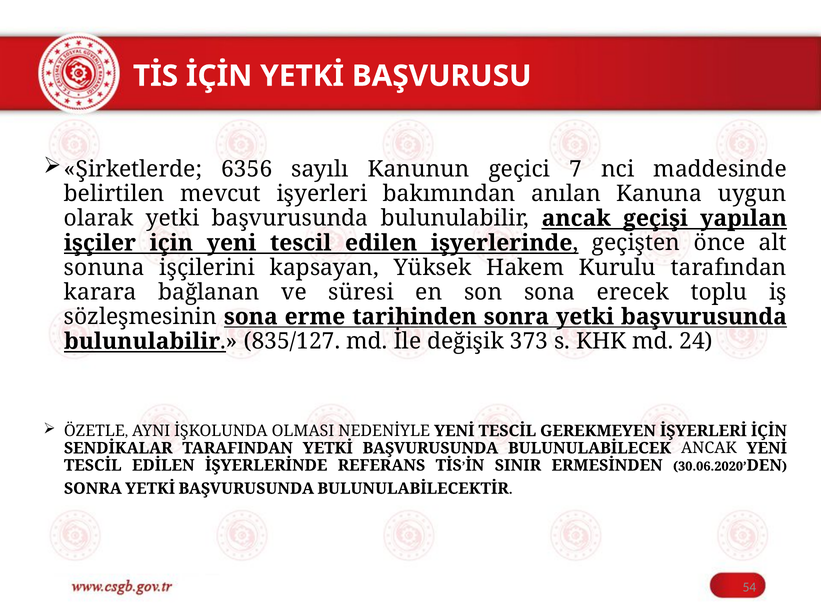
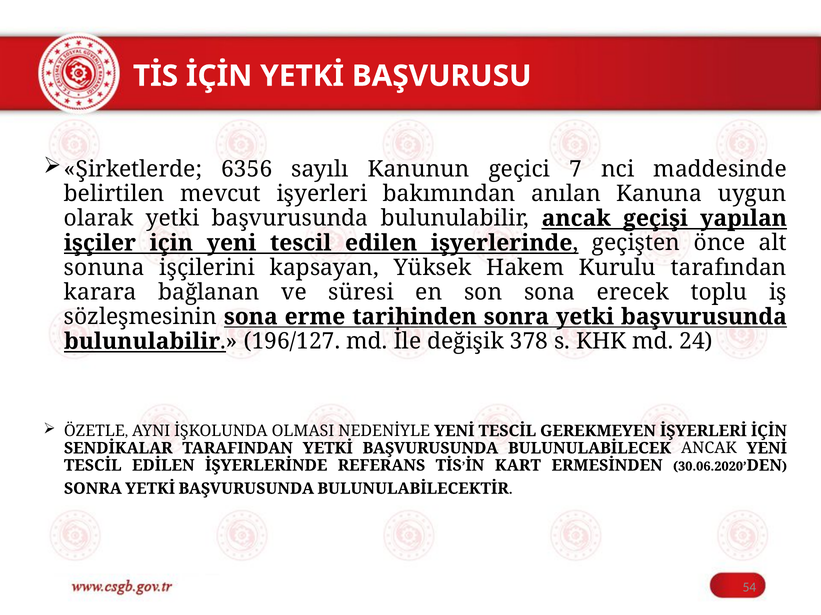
835/127: 835/127 -> 196/127
373: 373 -> 378
SINIR: SINIR -> KART
